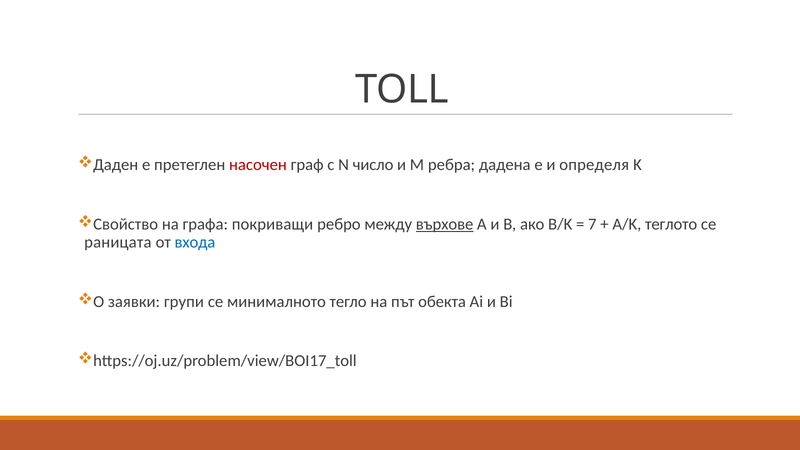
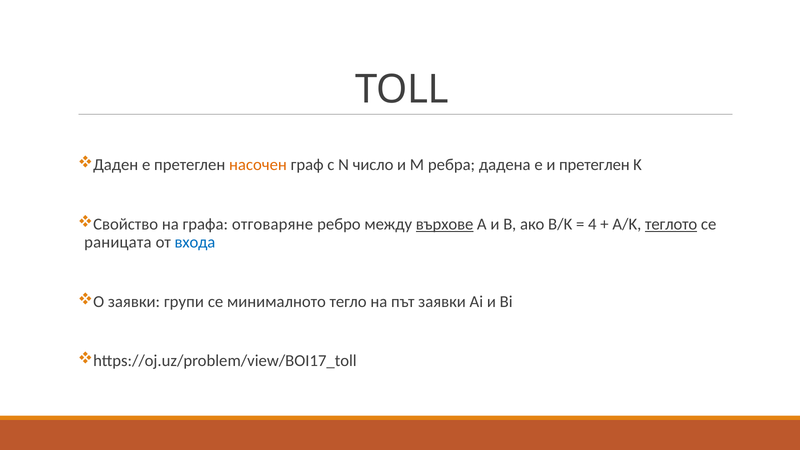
насочен colour: red -> orange
и определя: определя -> претеглен
покриващи: покриващи -> отговаряне
7: 7 -> 4
теглото underline: none -> present
път обекта: обекта -> заявки
